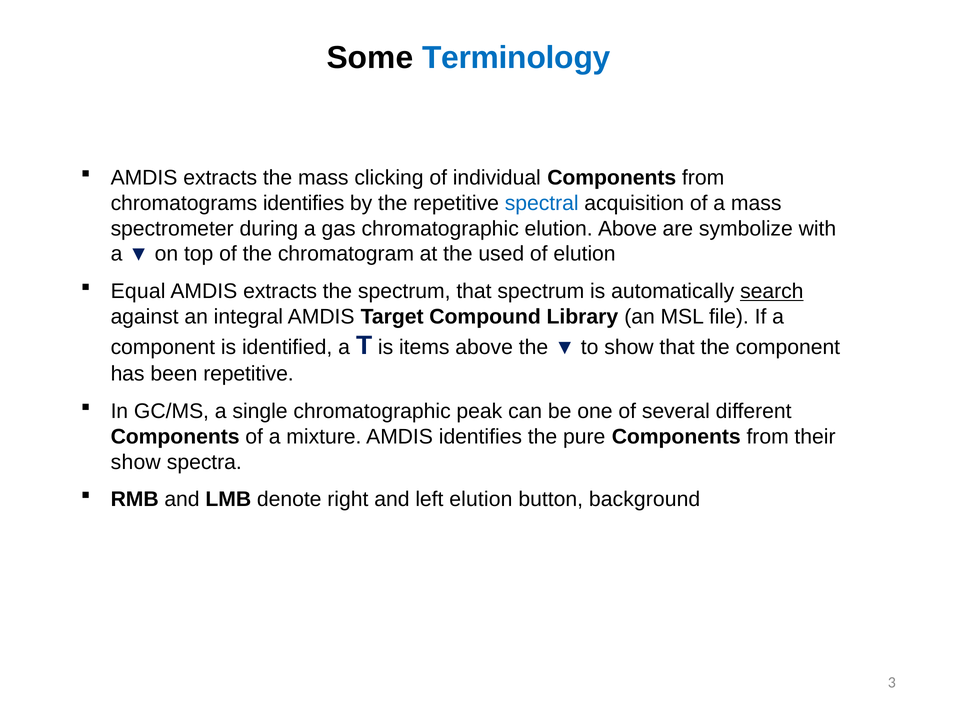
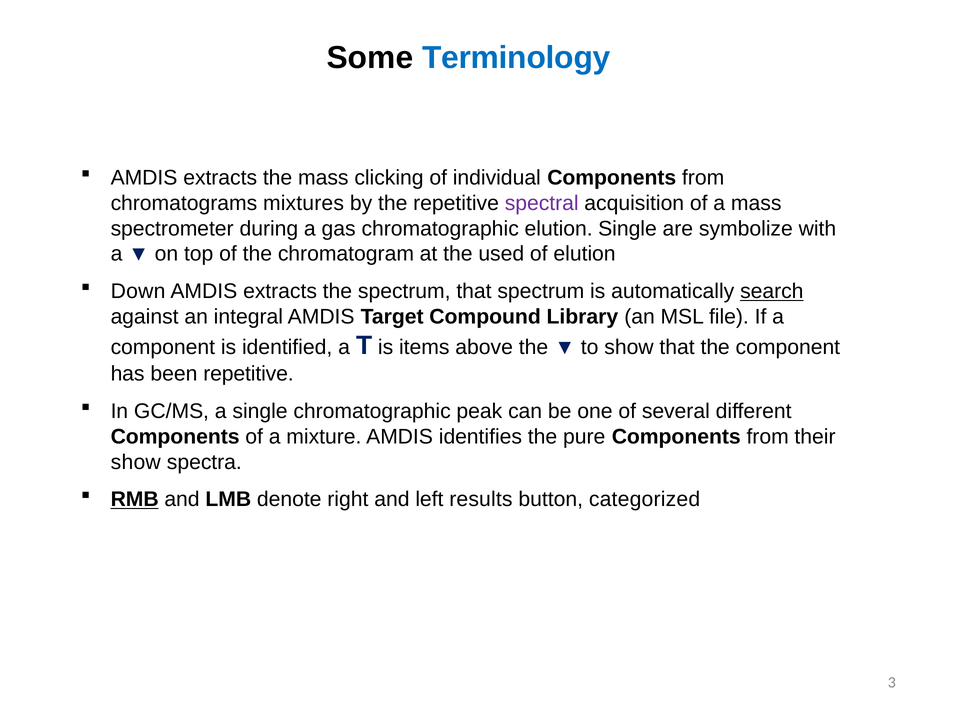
chromatograms identifies: identifies -> mixtures
spectral colour: blue -> purple
elution Above: Above -> Single
Equal: Equal -> Down
RMB underline: none -> present
left elution: elution -> results
background: background -> categorized
